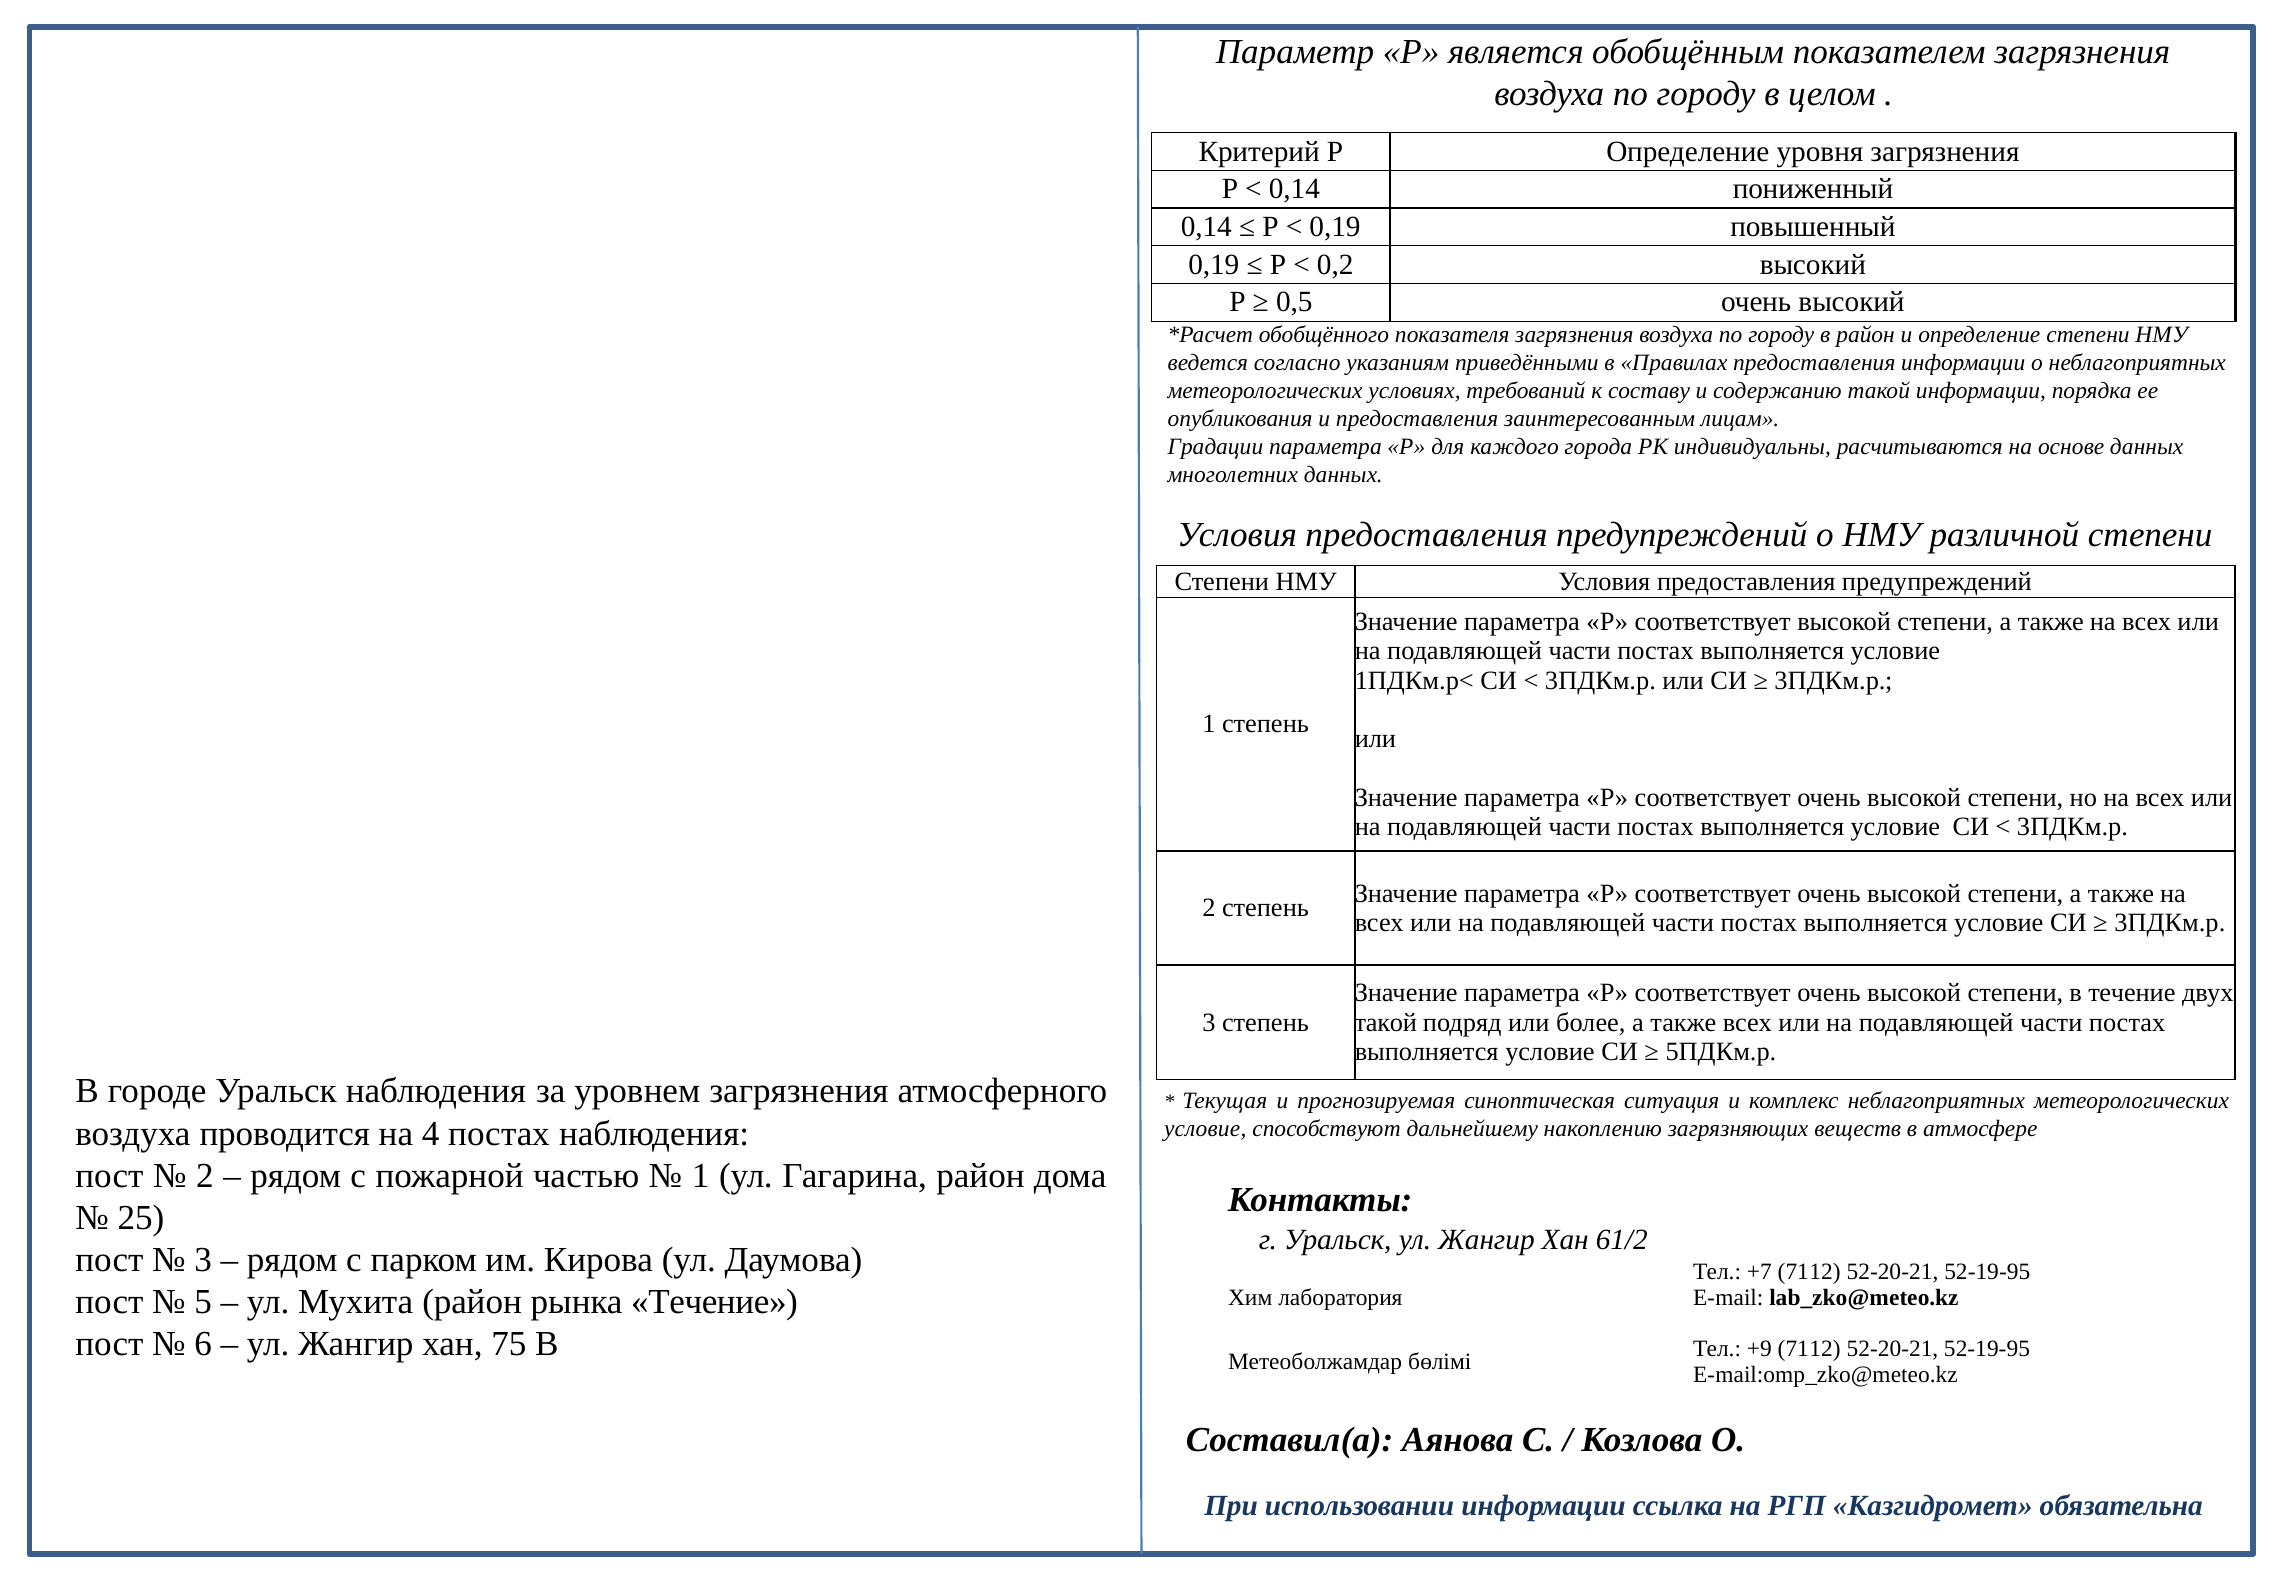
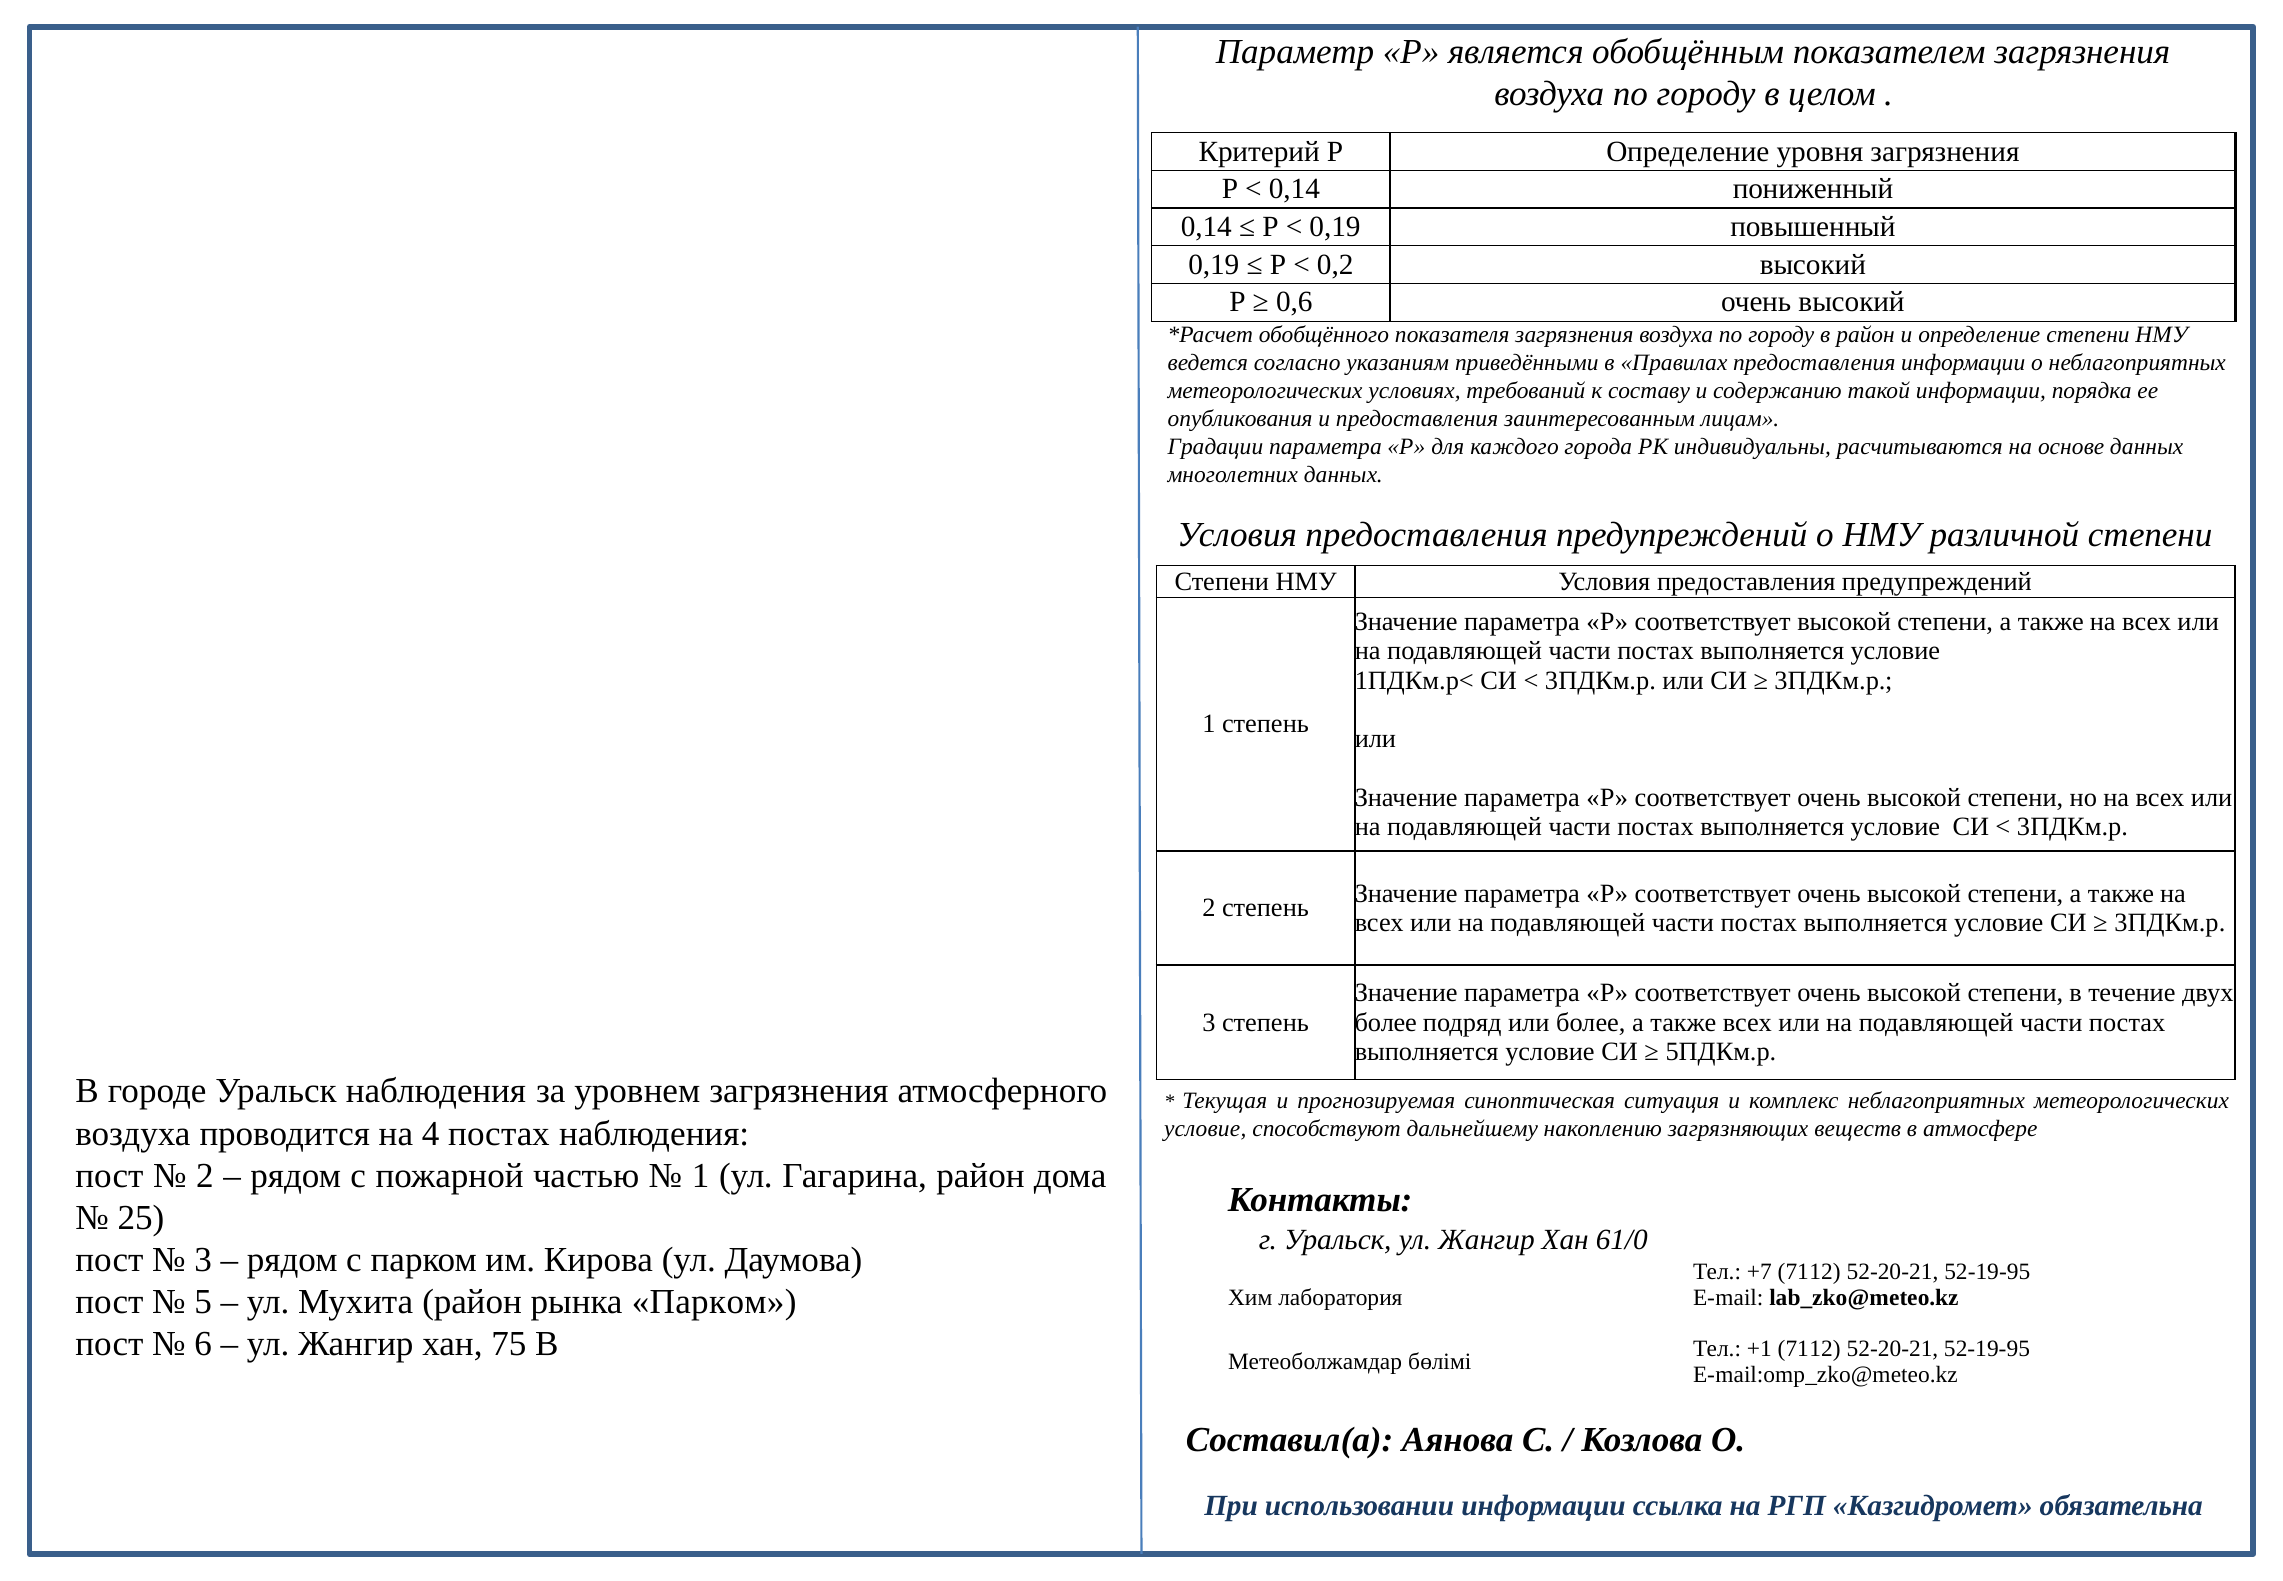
0,5: 0,5 -> 0,6
такой at (1386, 1022): такой -> более
61/2: 61/2 -> 61/0
рынка Течение: Течение -> Парком
+9: +9 -> +1
